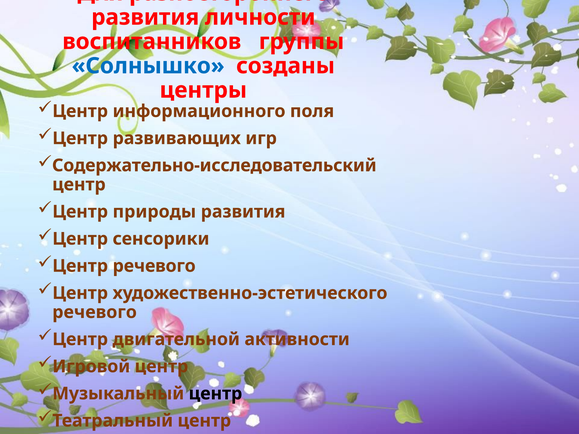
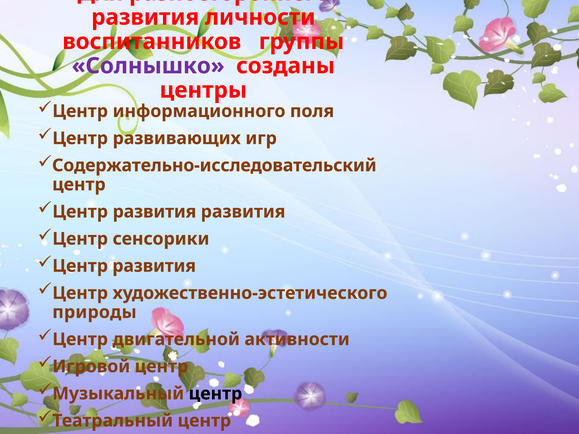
Солнышко colour: blue -> purple
природы at (154, 212): природы -> развития
речевого at (154, 266): речевого -> развития
речевого at (95, 312): речевого -> природы
